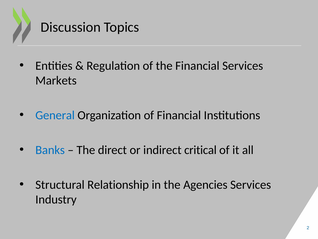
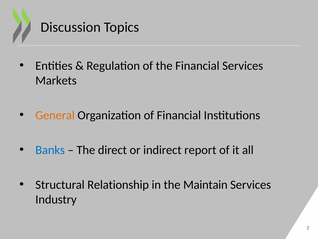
General colour: blue -> orange
critical: critical -> report
Agencies: Agencies -> Maintain
